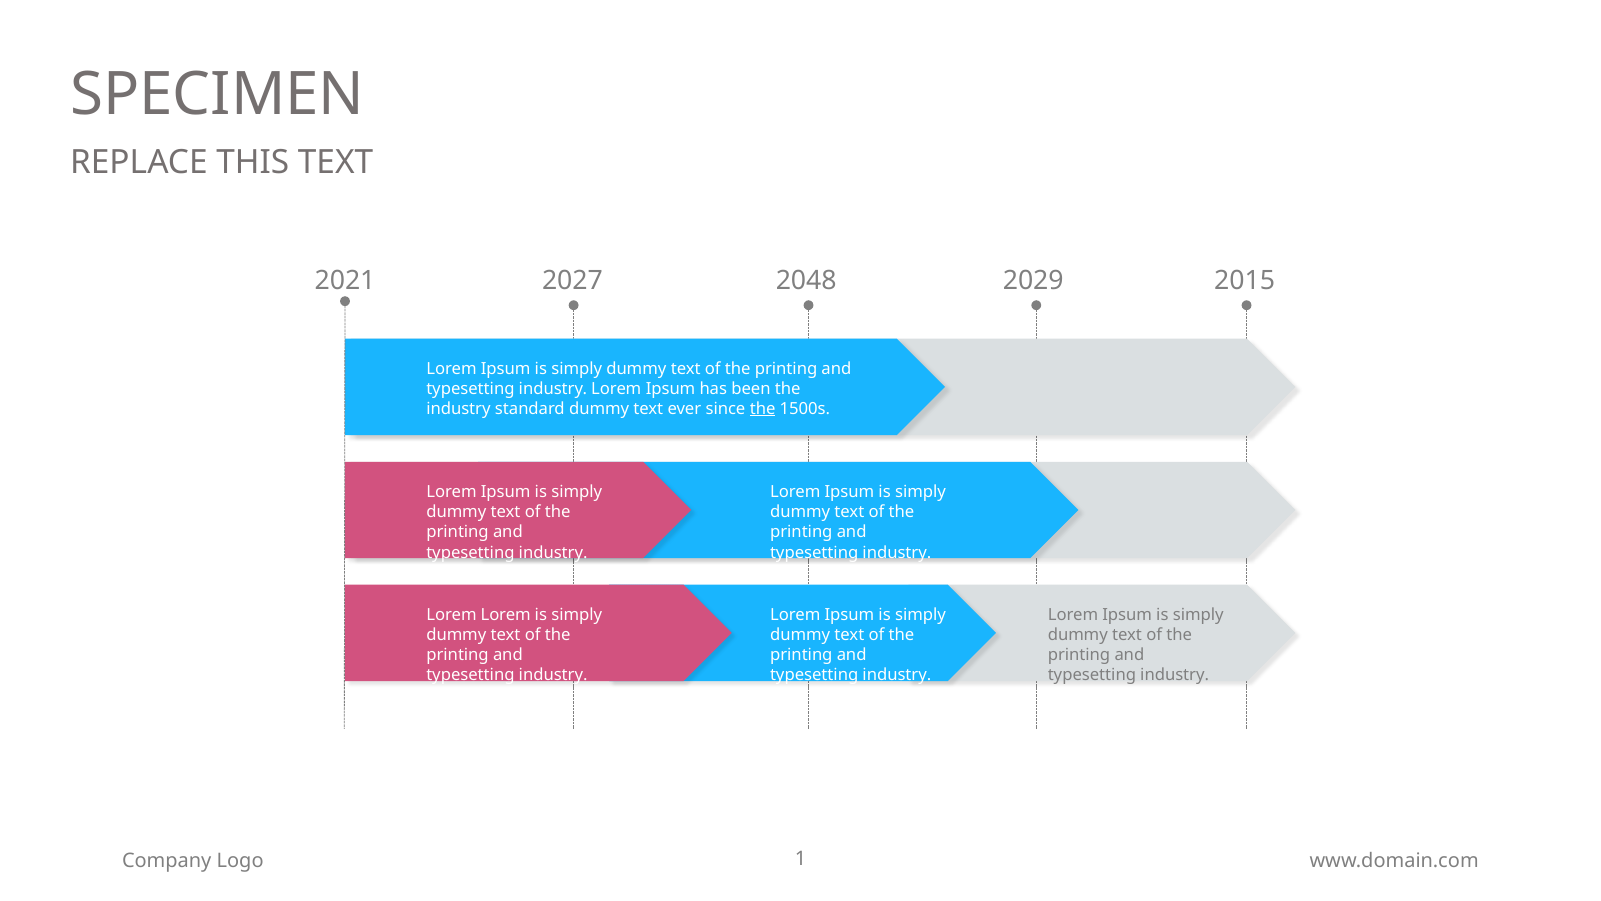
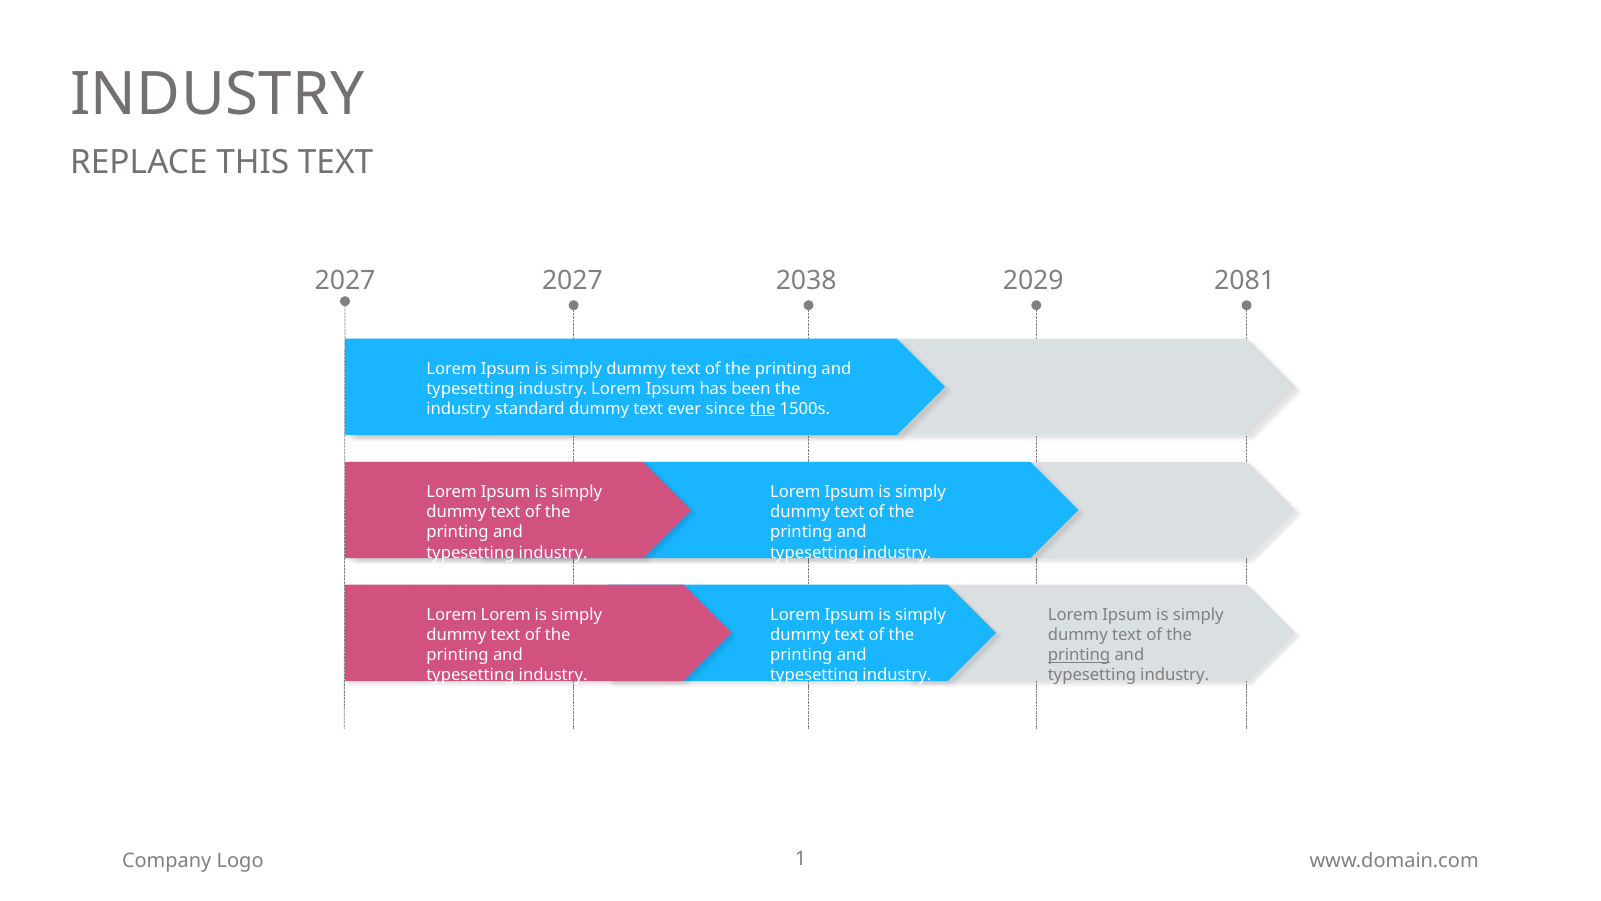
SPECIMEN at (217, 94): SPECIMEN -> INDUSTRY
2021 at (345, 281): 2021 -> 2027
2048: 2048 -> 2038
2015: 2015 -> 2081
printing at (1079, 655) underline: none -> present
